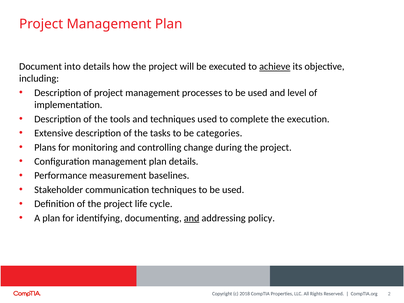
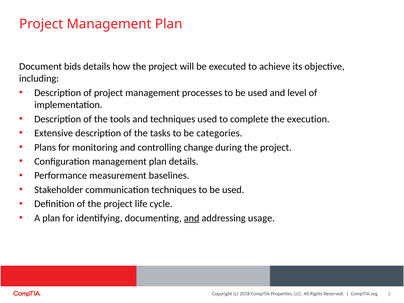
into: into -> bids
achieve underline: present -> none
policy: policy -> usage
